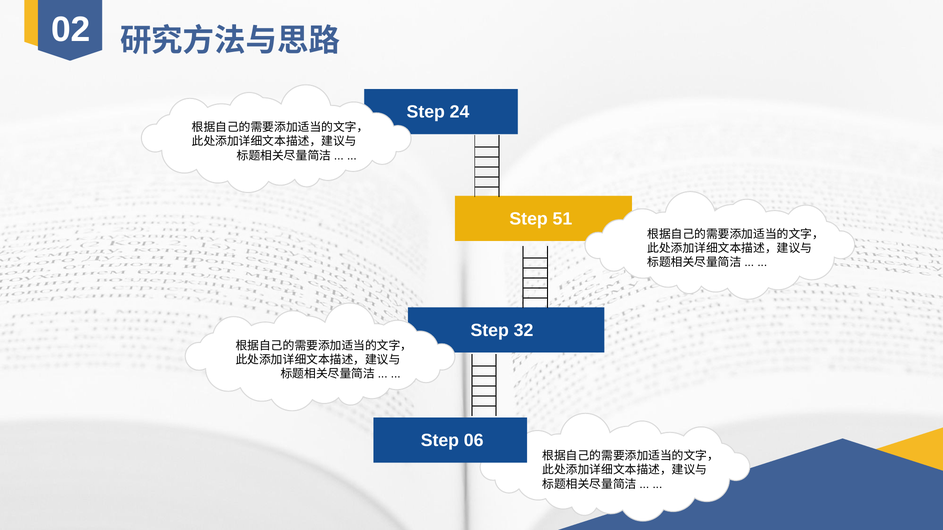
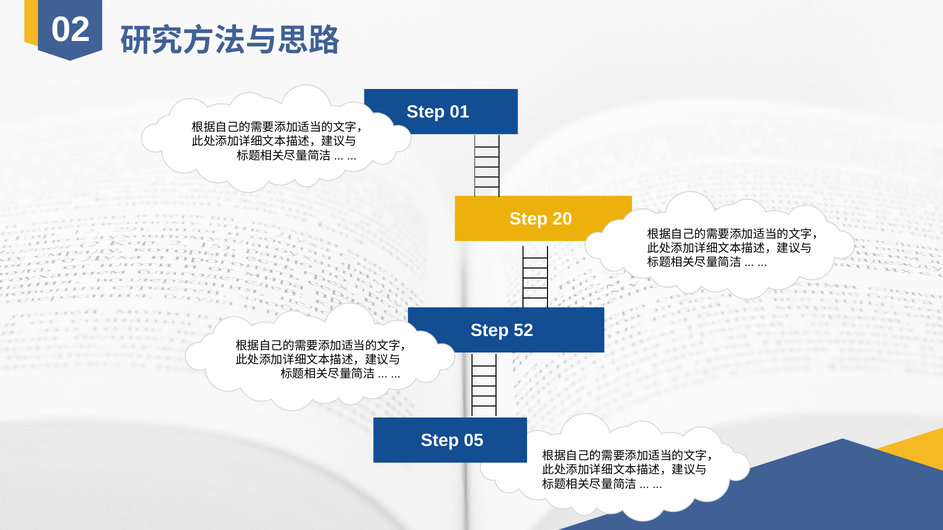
24: 24 -> 01
51: 51 -> 20
32: 32 -> 52
06: 06 -> 05
